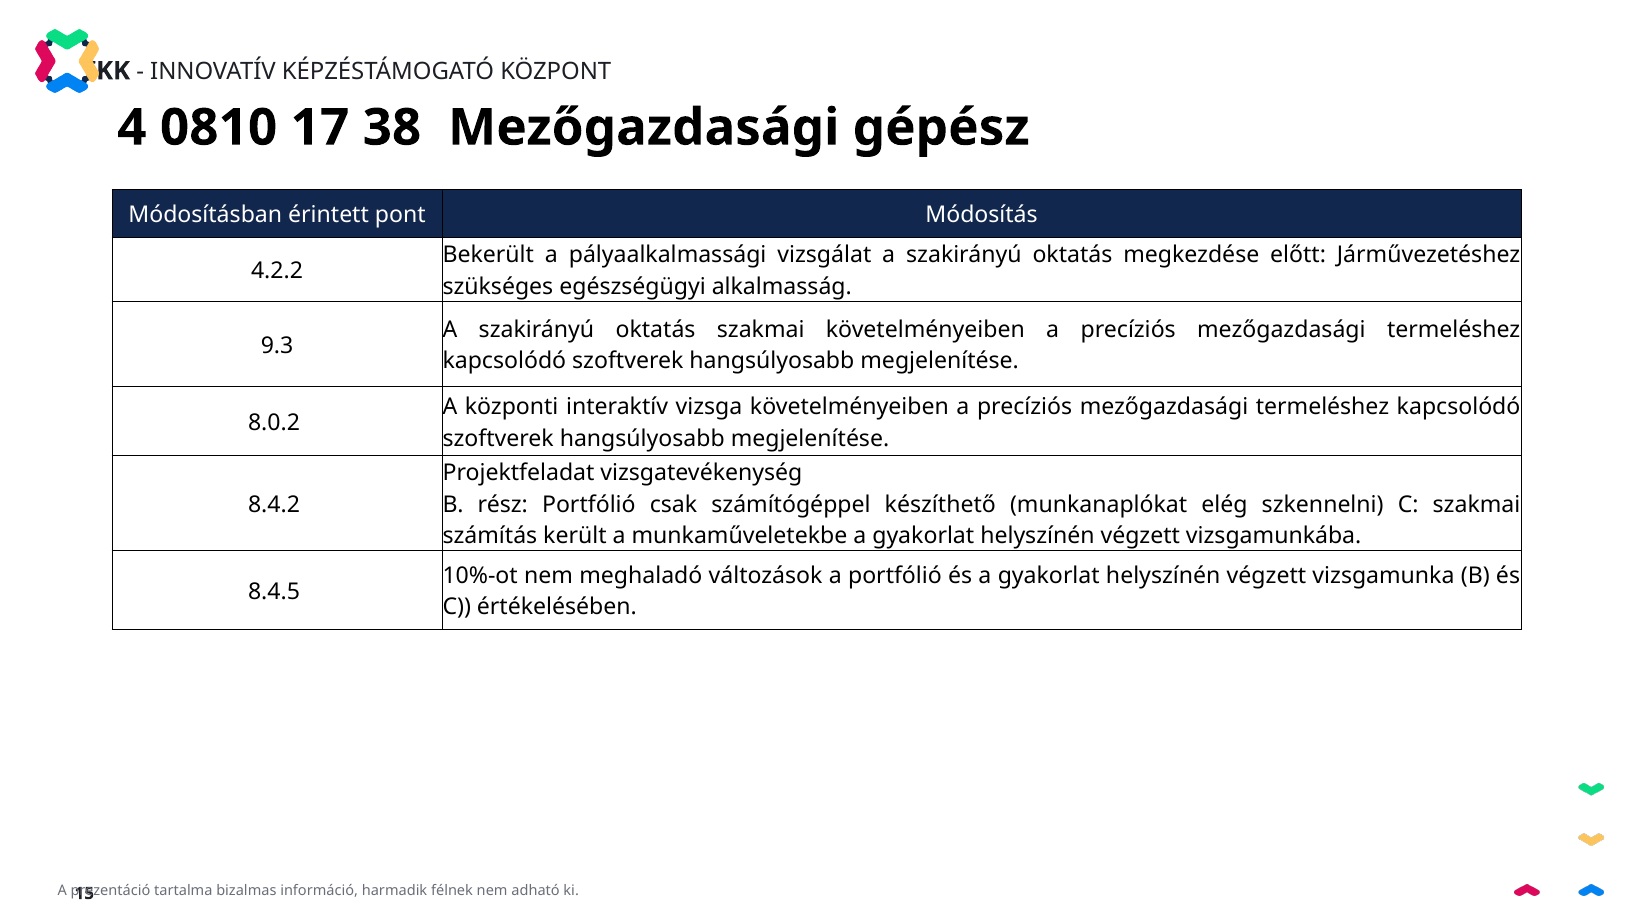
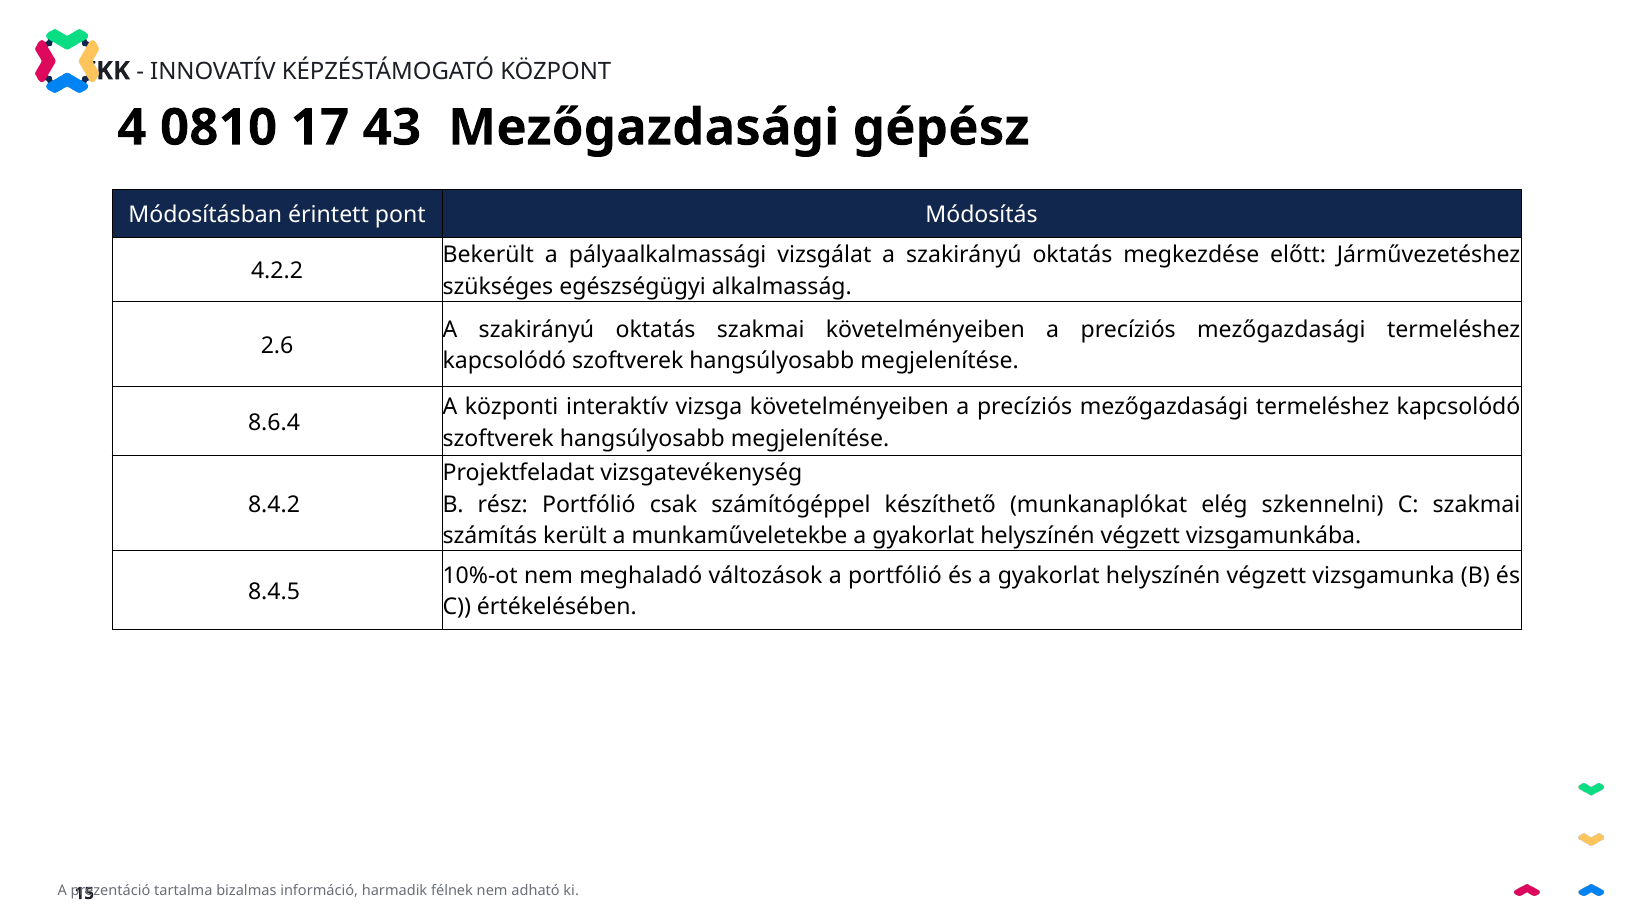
38: 38 -> 43
9.3: 9.3 -> 2.6
8.0.2: 8.0.2 -> 8.6.4
